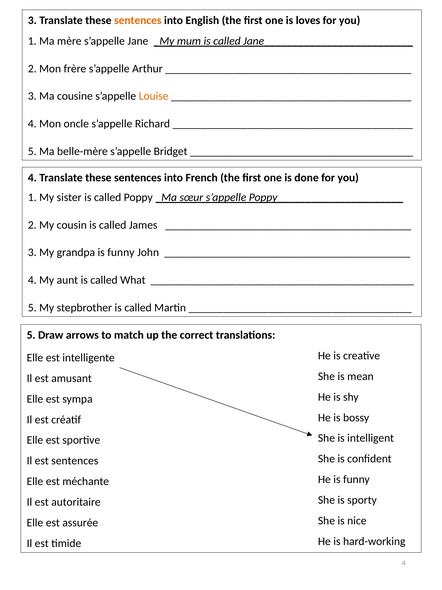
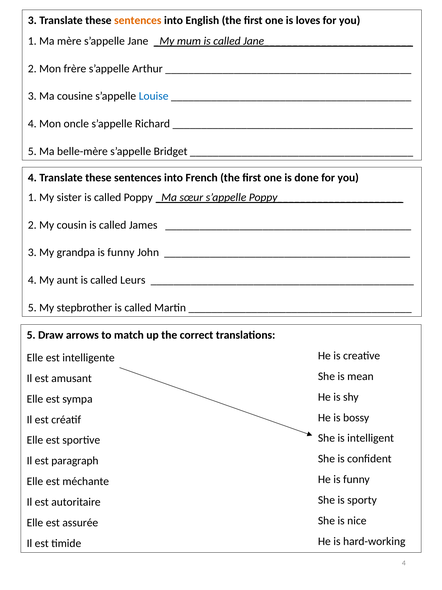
Louise colour: orange -> blue
What: What -> Leurs
est sentences: sentences -> paragraph
